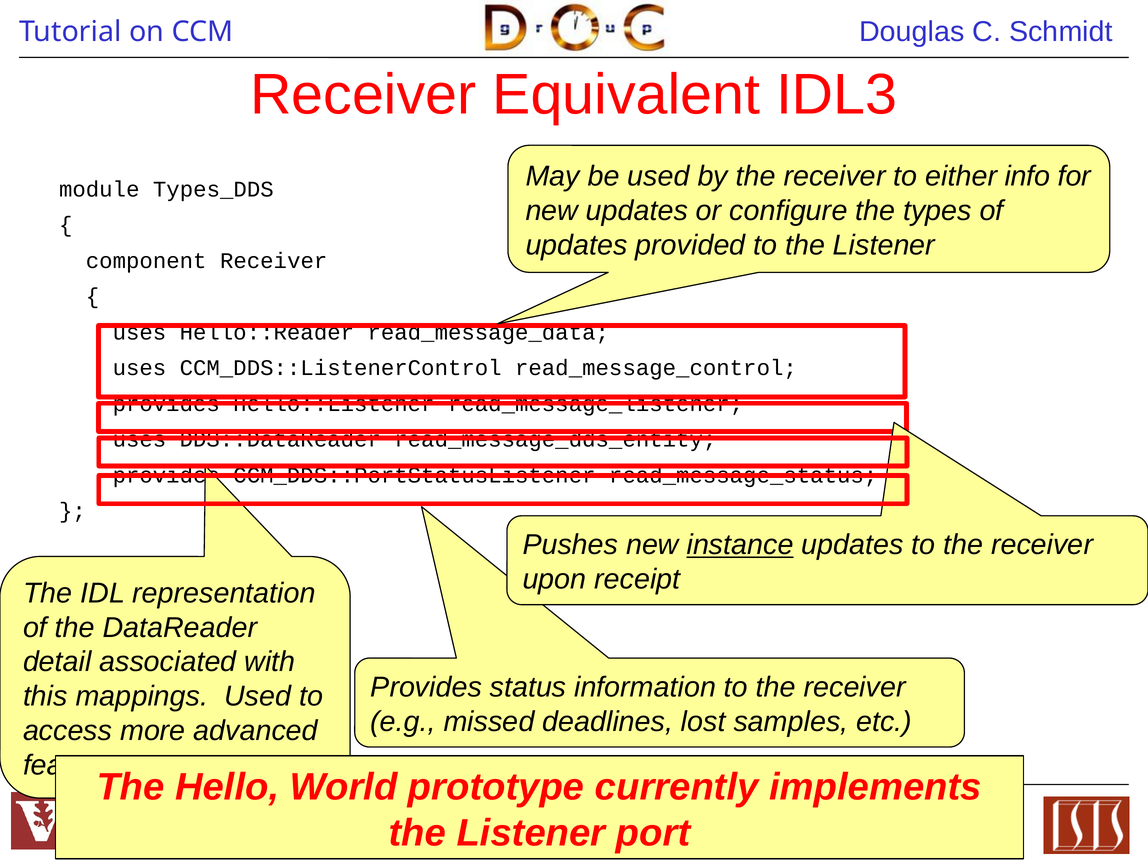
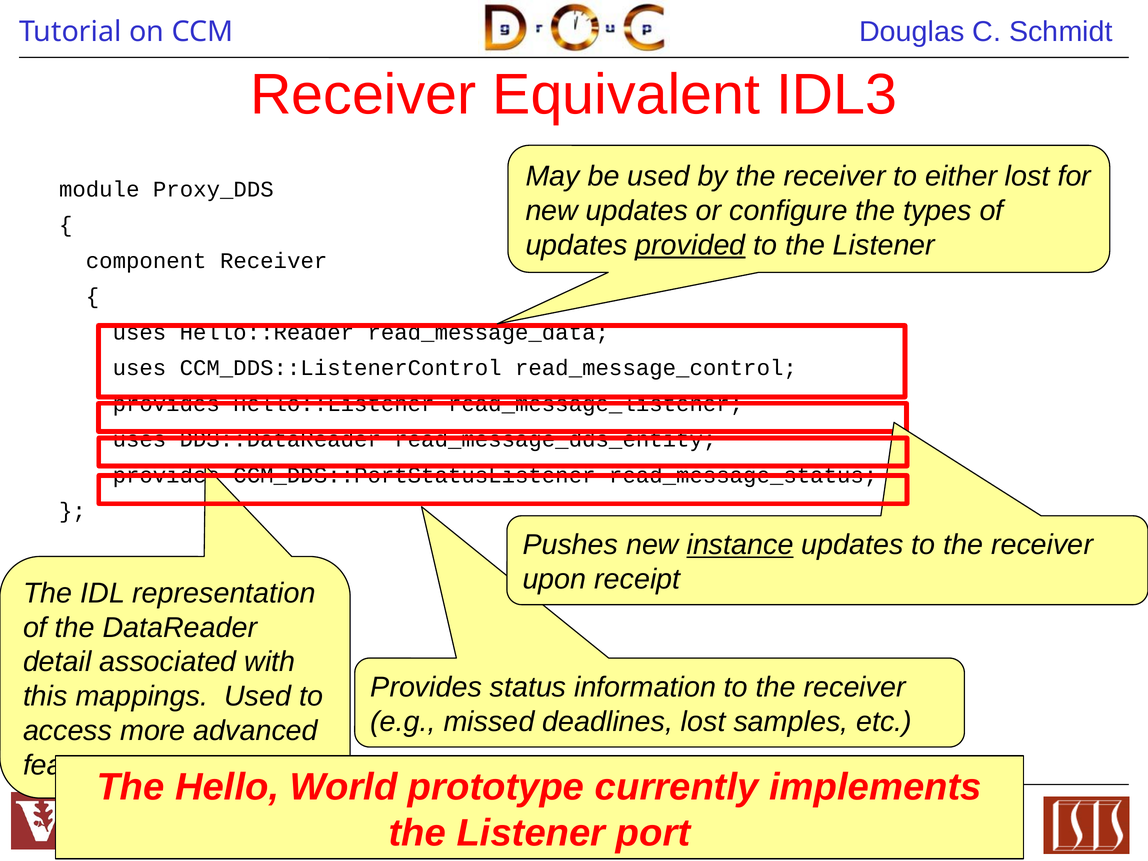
either info: info -> lost
Types_DDS: Types_DDS -> Proxy_DDS
provided underline: none -> present
